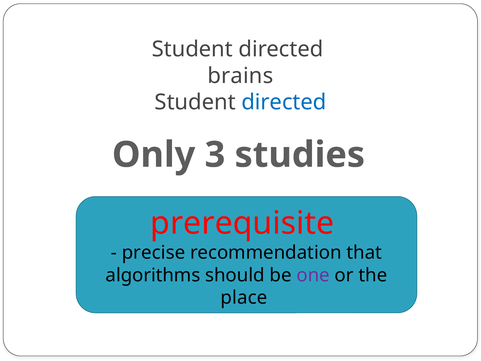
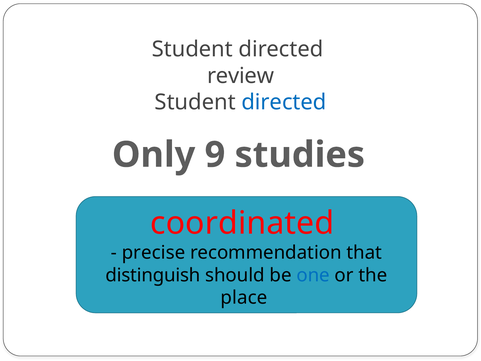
brains: brains -> review
3: 3 -> 9
prerequisite: prerequisite -> coordinated
algorithms: algorithms -> distinguish
one colour: purple -> blue
